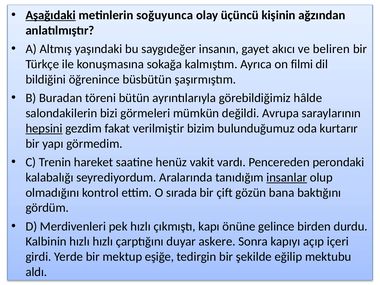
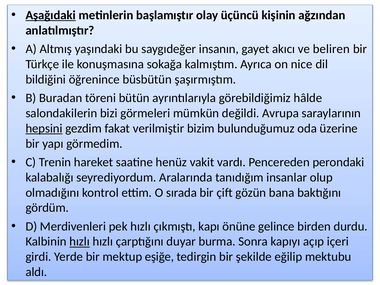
soğuyunca: soğuyunca -> başlamıştır
filmi: filmi -> nice
kurtarır: kurtarır -> üzerine
insanlar underline: present -> none
hızlı at (80, 242) underline: none -> present
askere: askere -> burma
